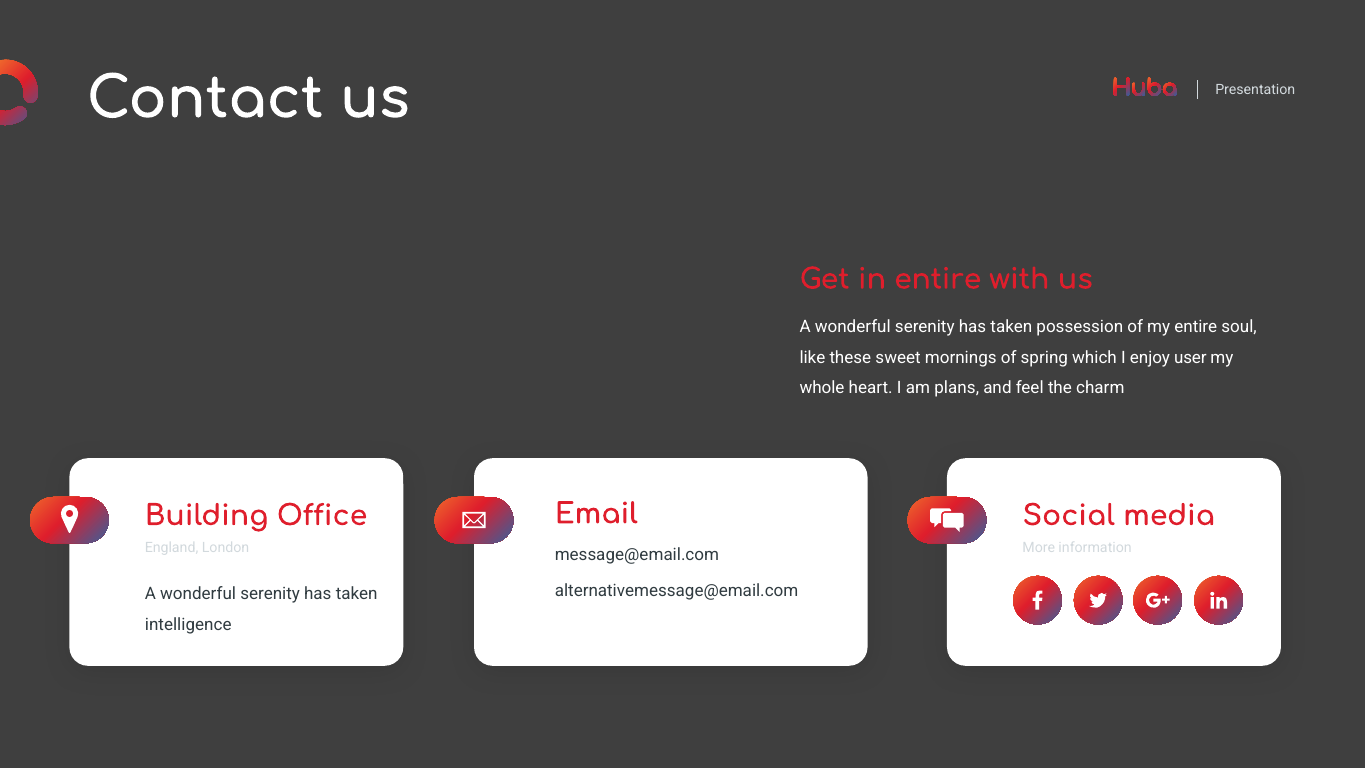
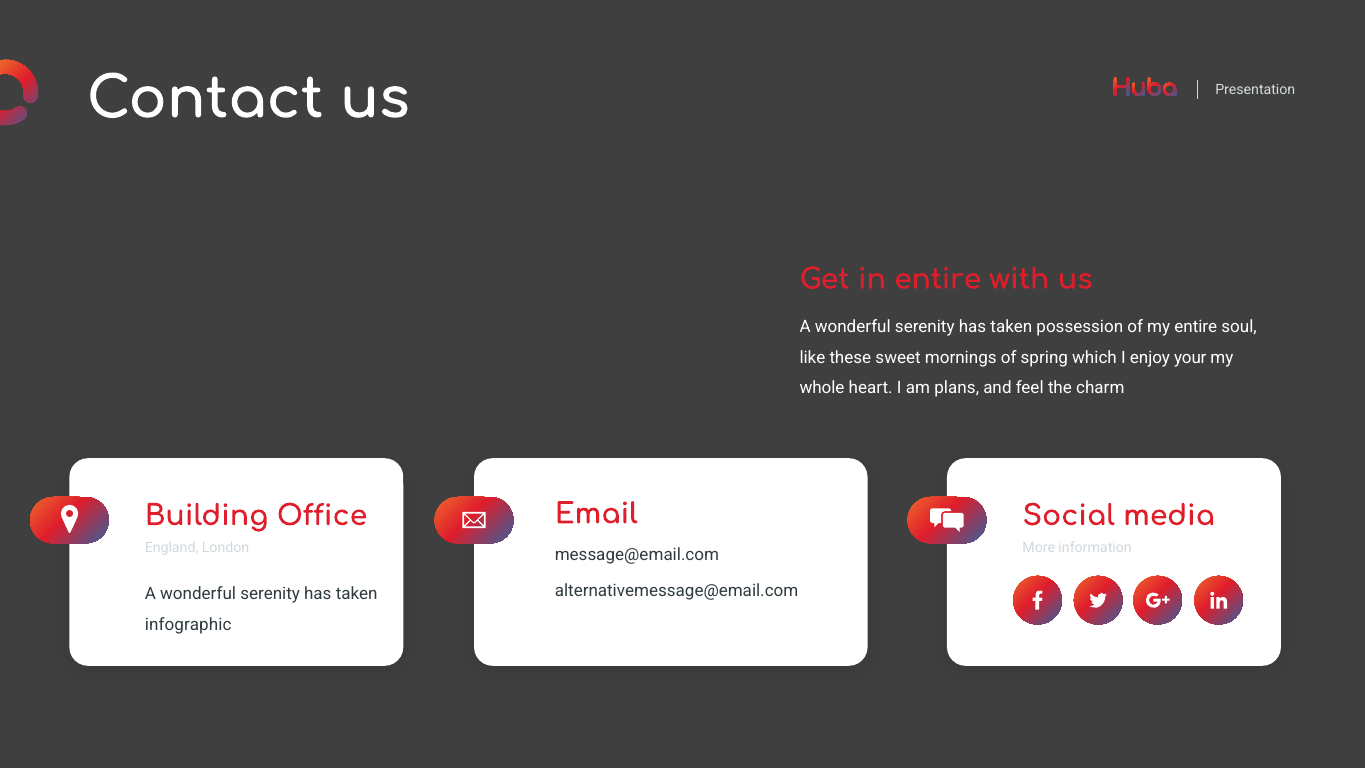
user: user -> your
intelligence: intelligence -> infographic
